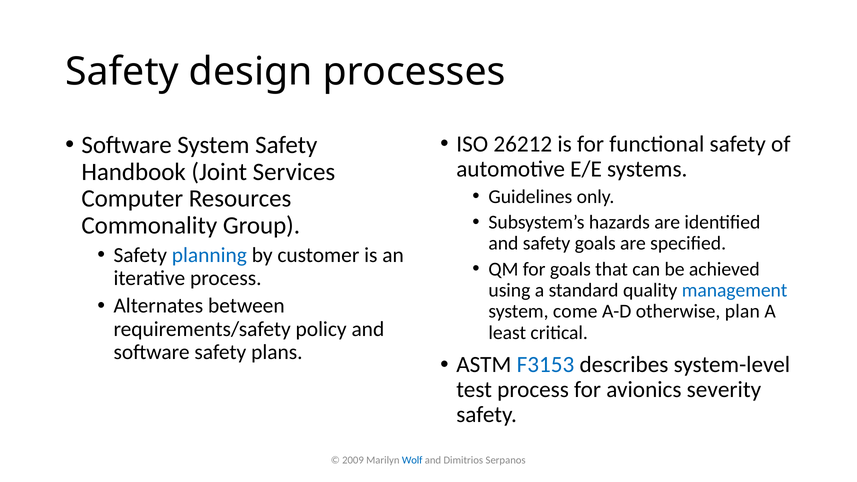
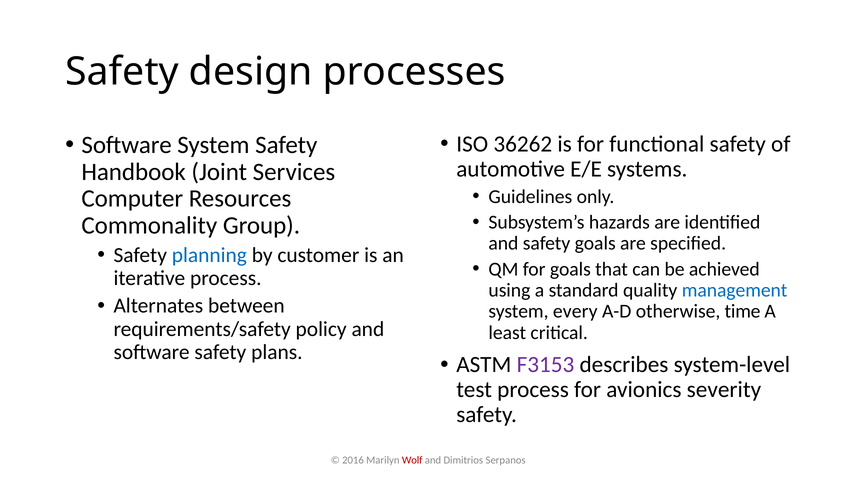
26212: 26212 -> 36262
come: come -> every
plan: plan -> time
F3153 colour: blue -> purple
2009: 2009 -> 2016
Wolf colour: blue -> red
